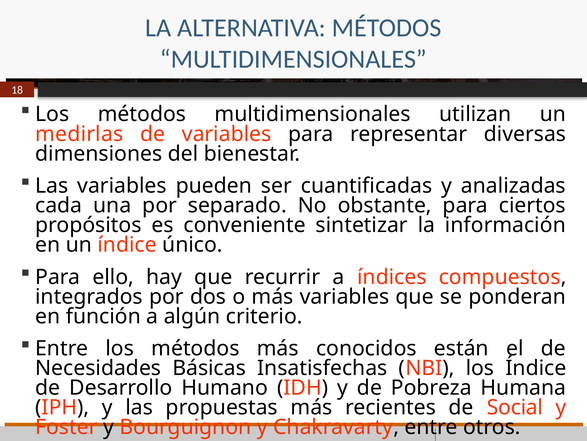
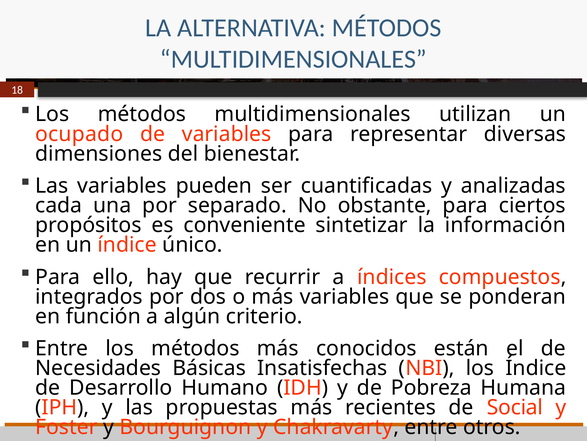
medirlas: medirlas -> ocupado
